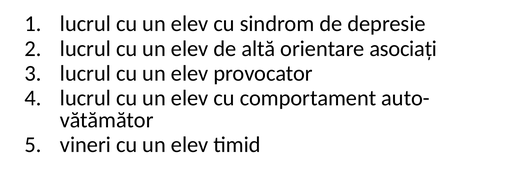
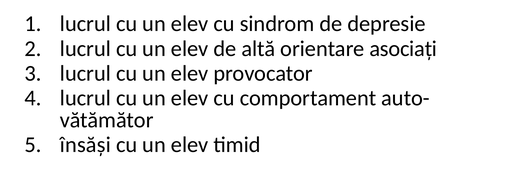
vineri: vineri -> însăși
